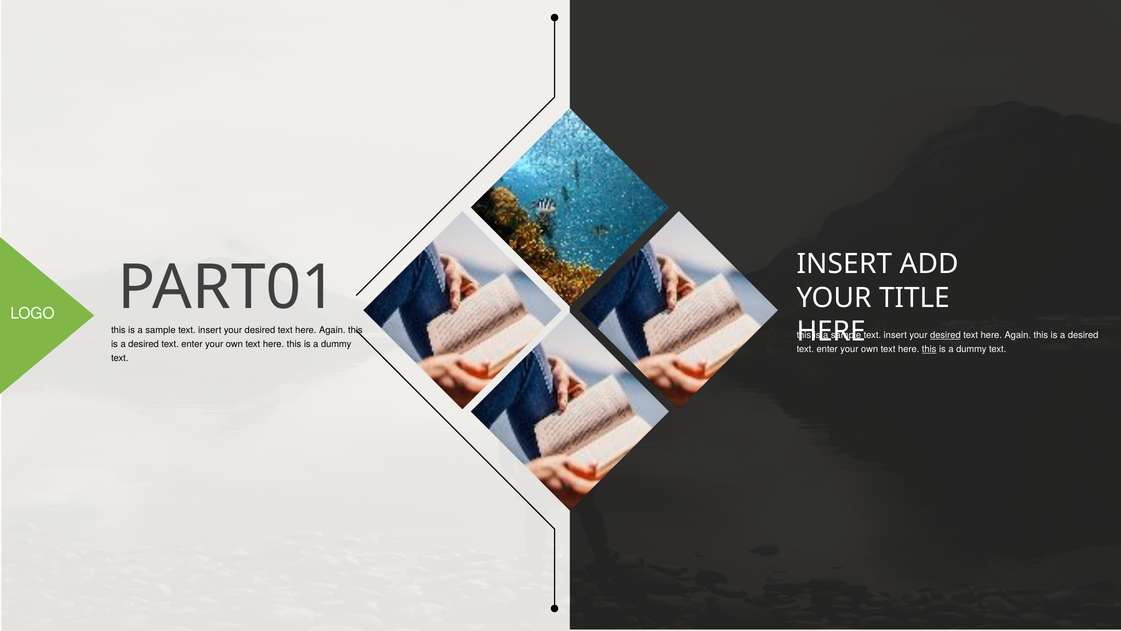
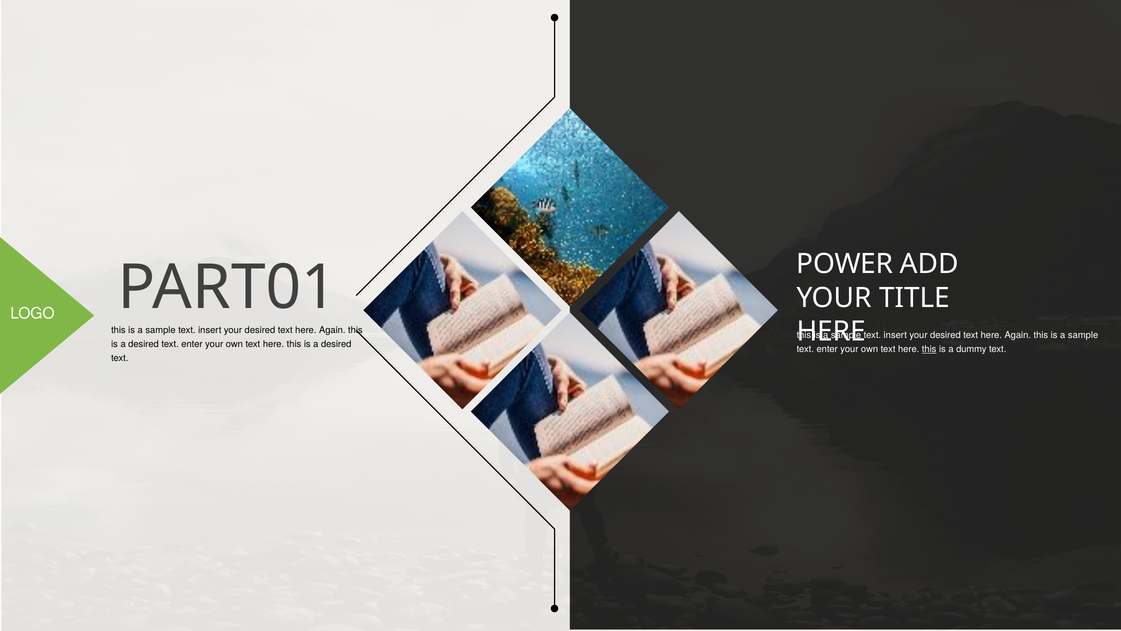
INSERT at (845, 264): INSERT -> POWER
desired at (945, 335) underline: present -> none
desired at (1083, 335): desired -> sample
dummy at (336, 344): dummy -> desired
